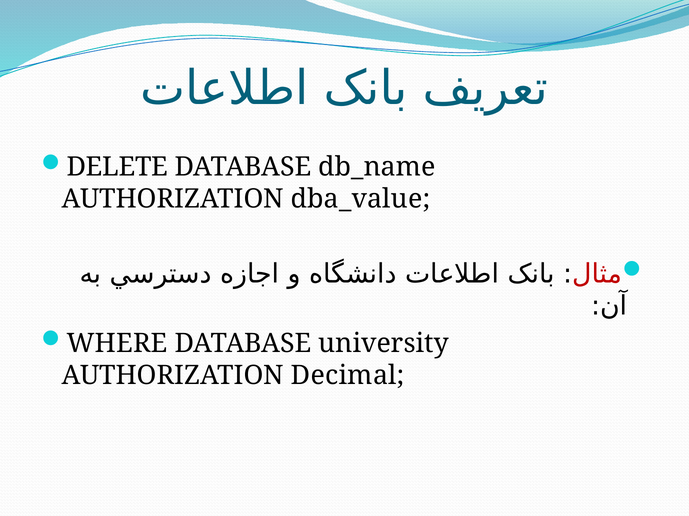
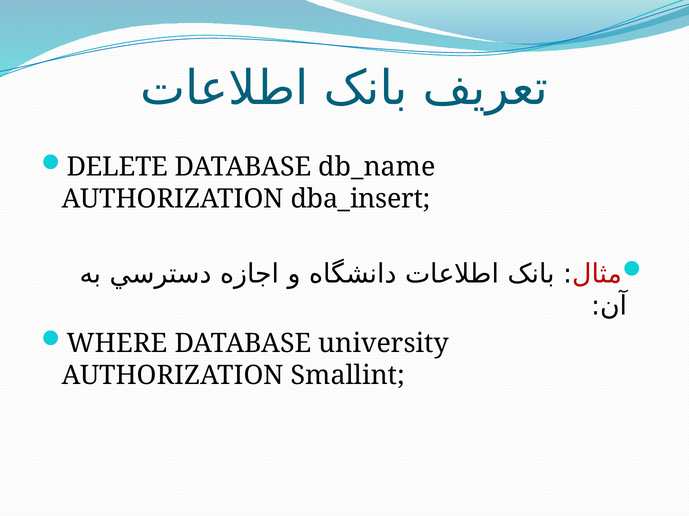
dba_value: dba_value -> dba_insert
Decimal: Decimal -> Smallint
